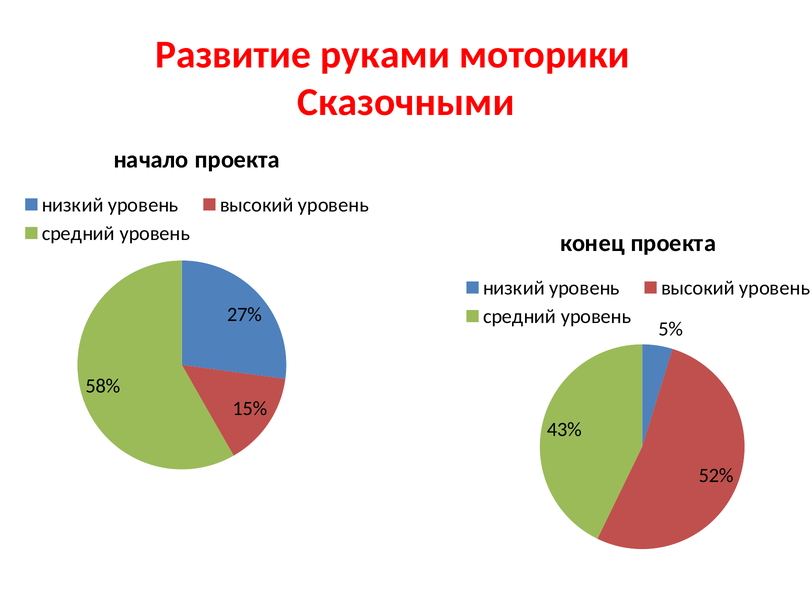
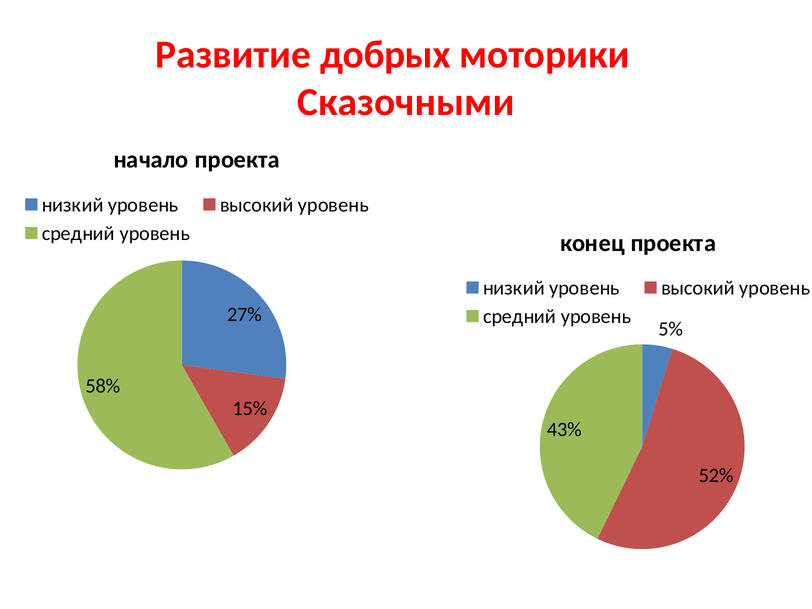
руками: руками -> добрых
